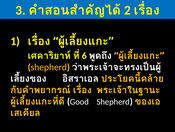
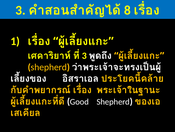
2: 2 -> 8
6 at (84, 55): 6 -> 3
